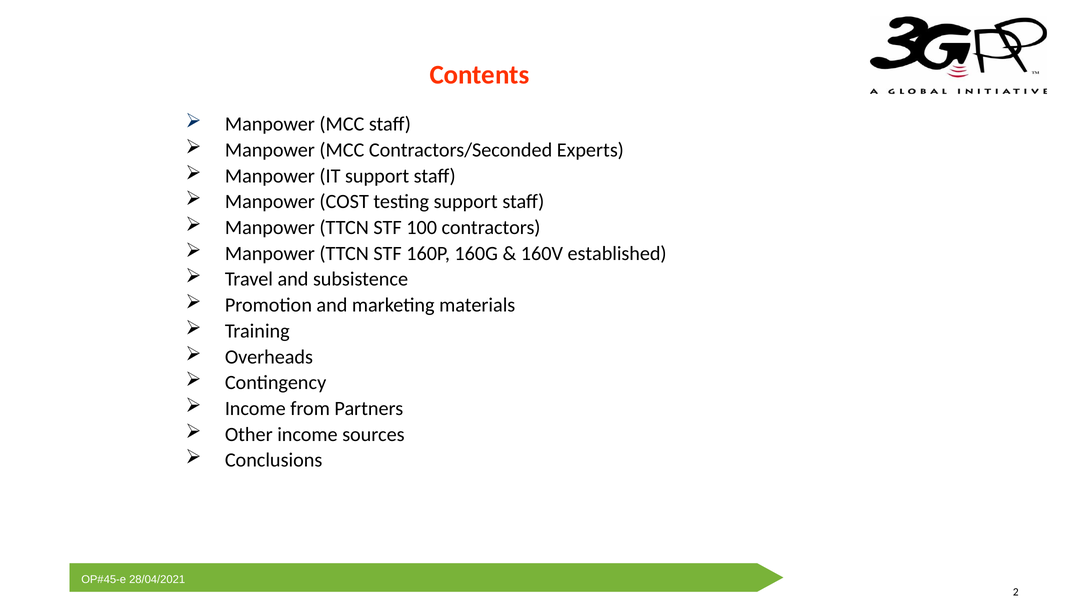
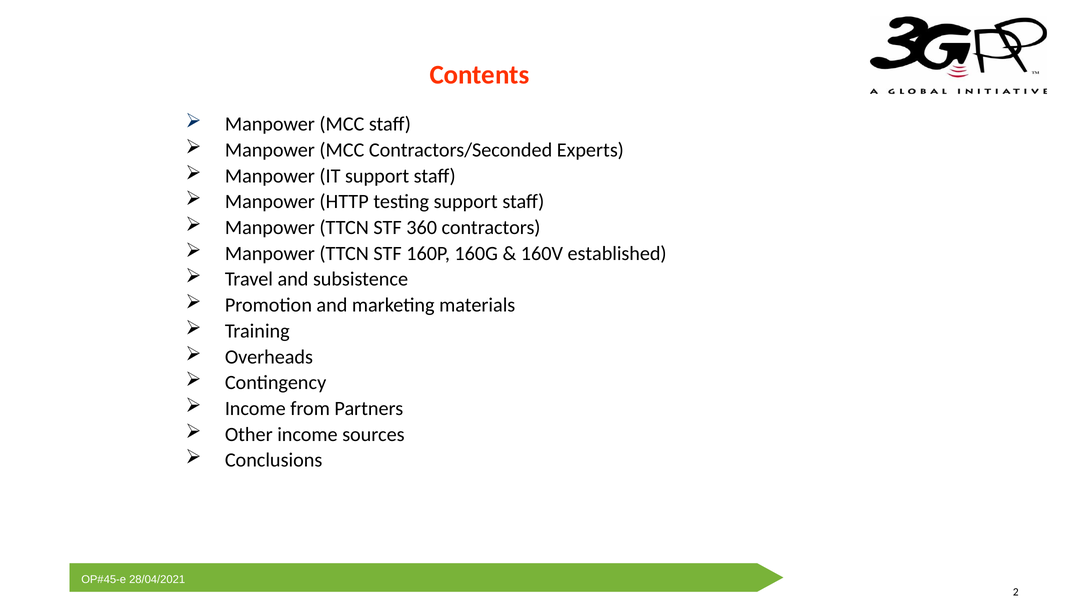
COST: COST -> HTTP
100: 100 -> 360
